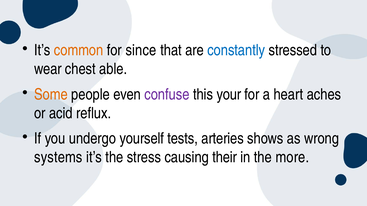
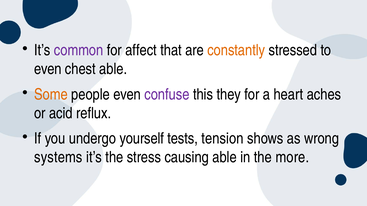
common colour: orange -> purple
since: since -> affect
constantly colour: blue -> orange
wear at (48, 69): wear -> even
your: your -> they
arteries: arteries -> tension
causing their: their -> able
